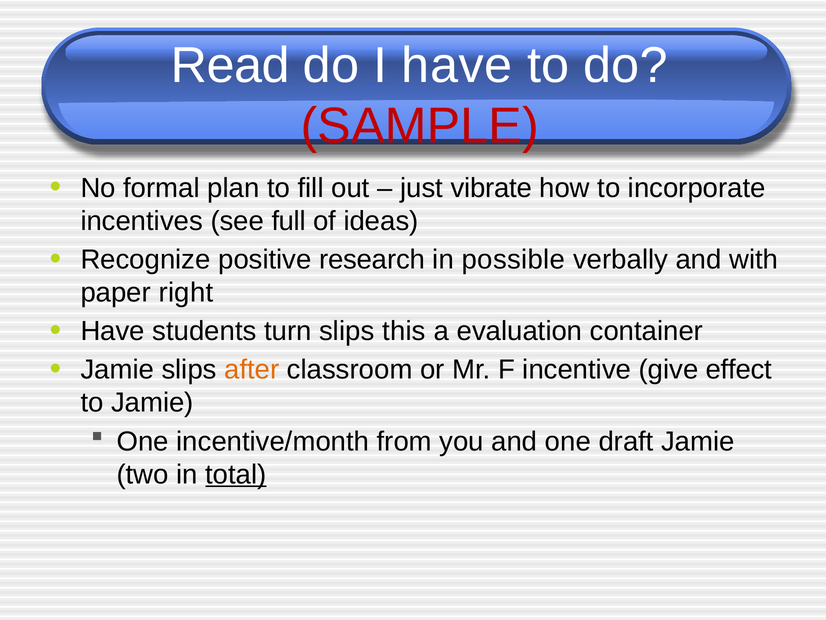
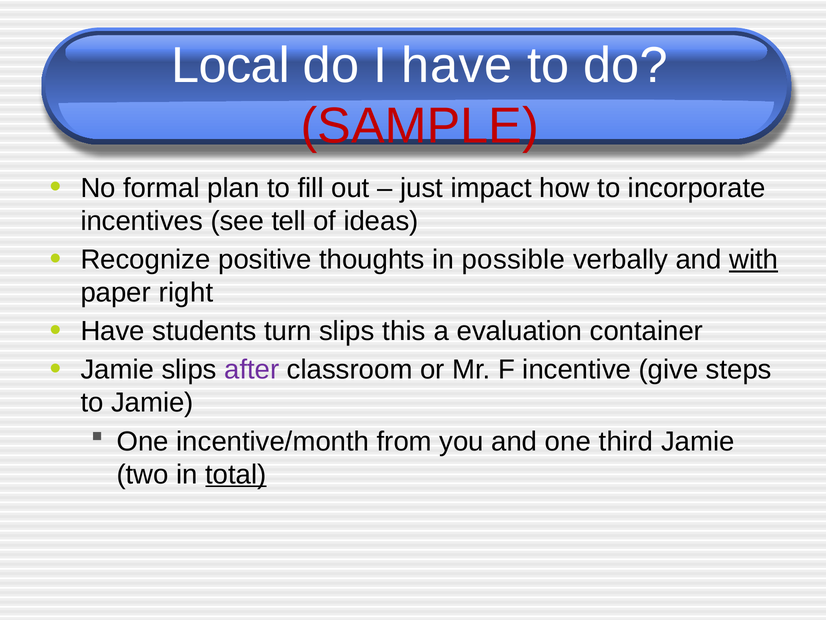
Read: Read -> Local
vibrate: vibrate -> impact
full: full -> tell
research: research -> thoughts
with underline: none -> present
after colour: orange -> purple
effect: effect -> steps
draft: draft -> third
